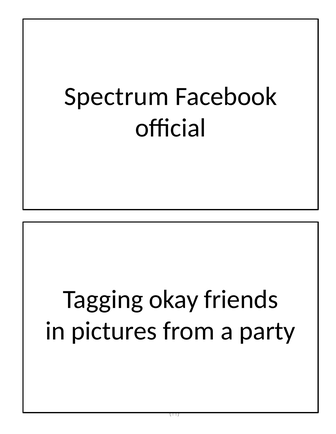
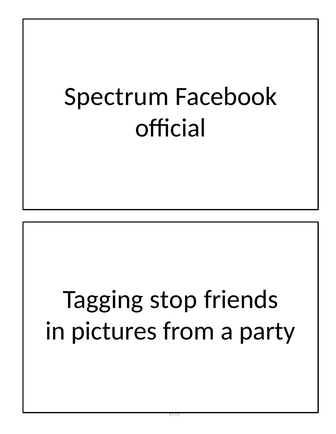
okay: okay -> stop
